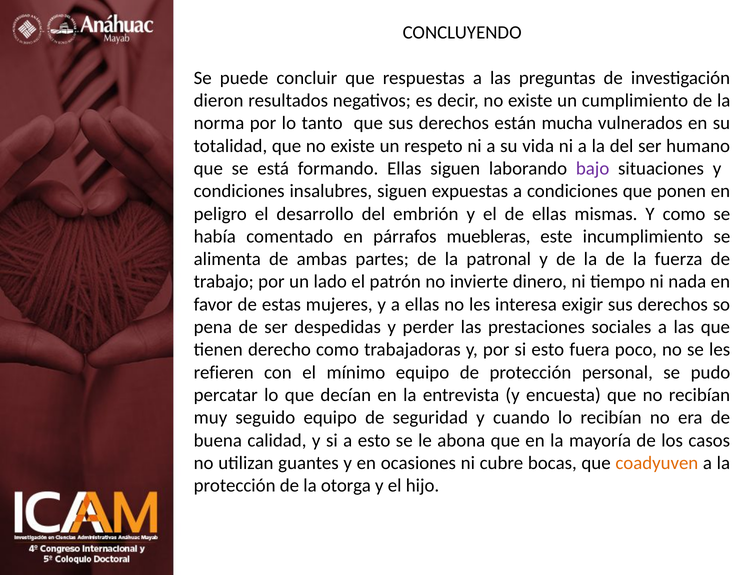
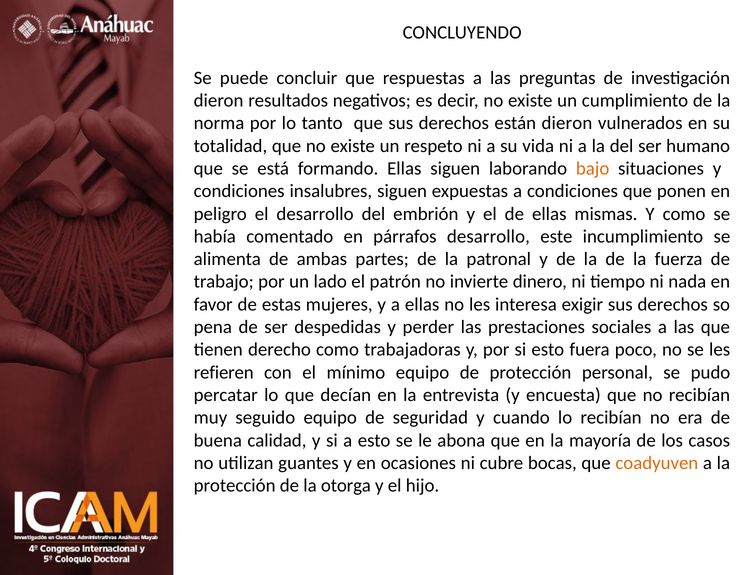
están mucha: mucha -> dieron
bajo colour: purple -> orange
párrafos muebleras: muebleras -> desarrollo
